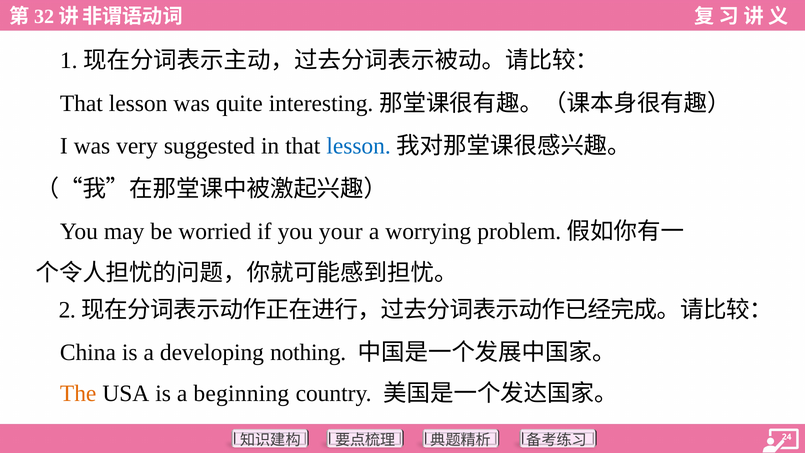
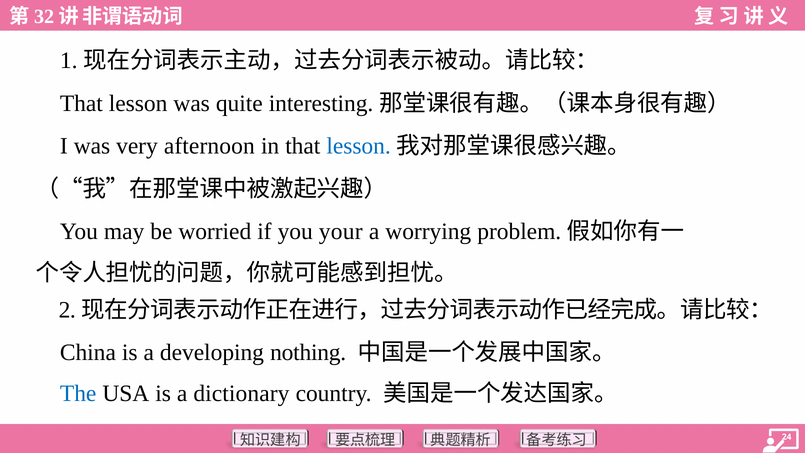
suggested: suggested -> afternoon
The colour: orange -> blue
beginning: beginning -> dictionary
